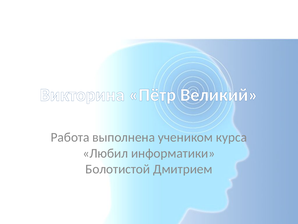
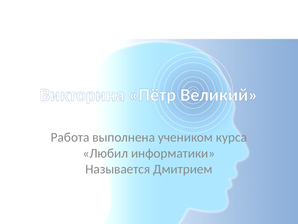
Болотистой: Болотистой -> Называется
